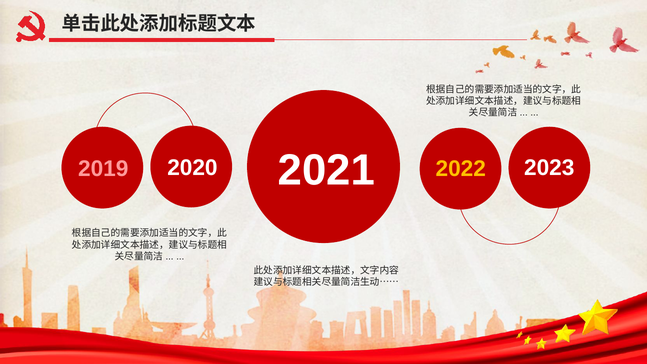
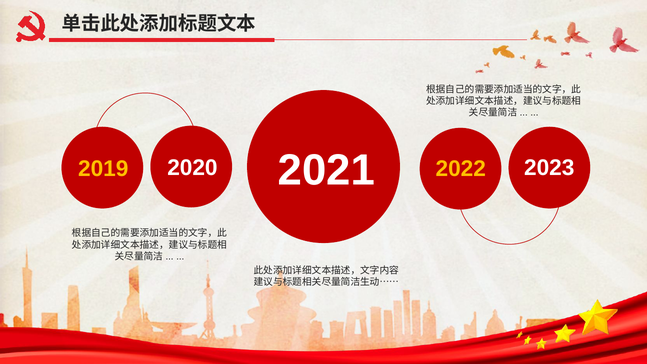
2019 colour: pink -> yellow
